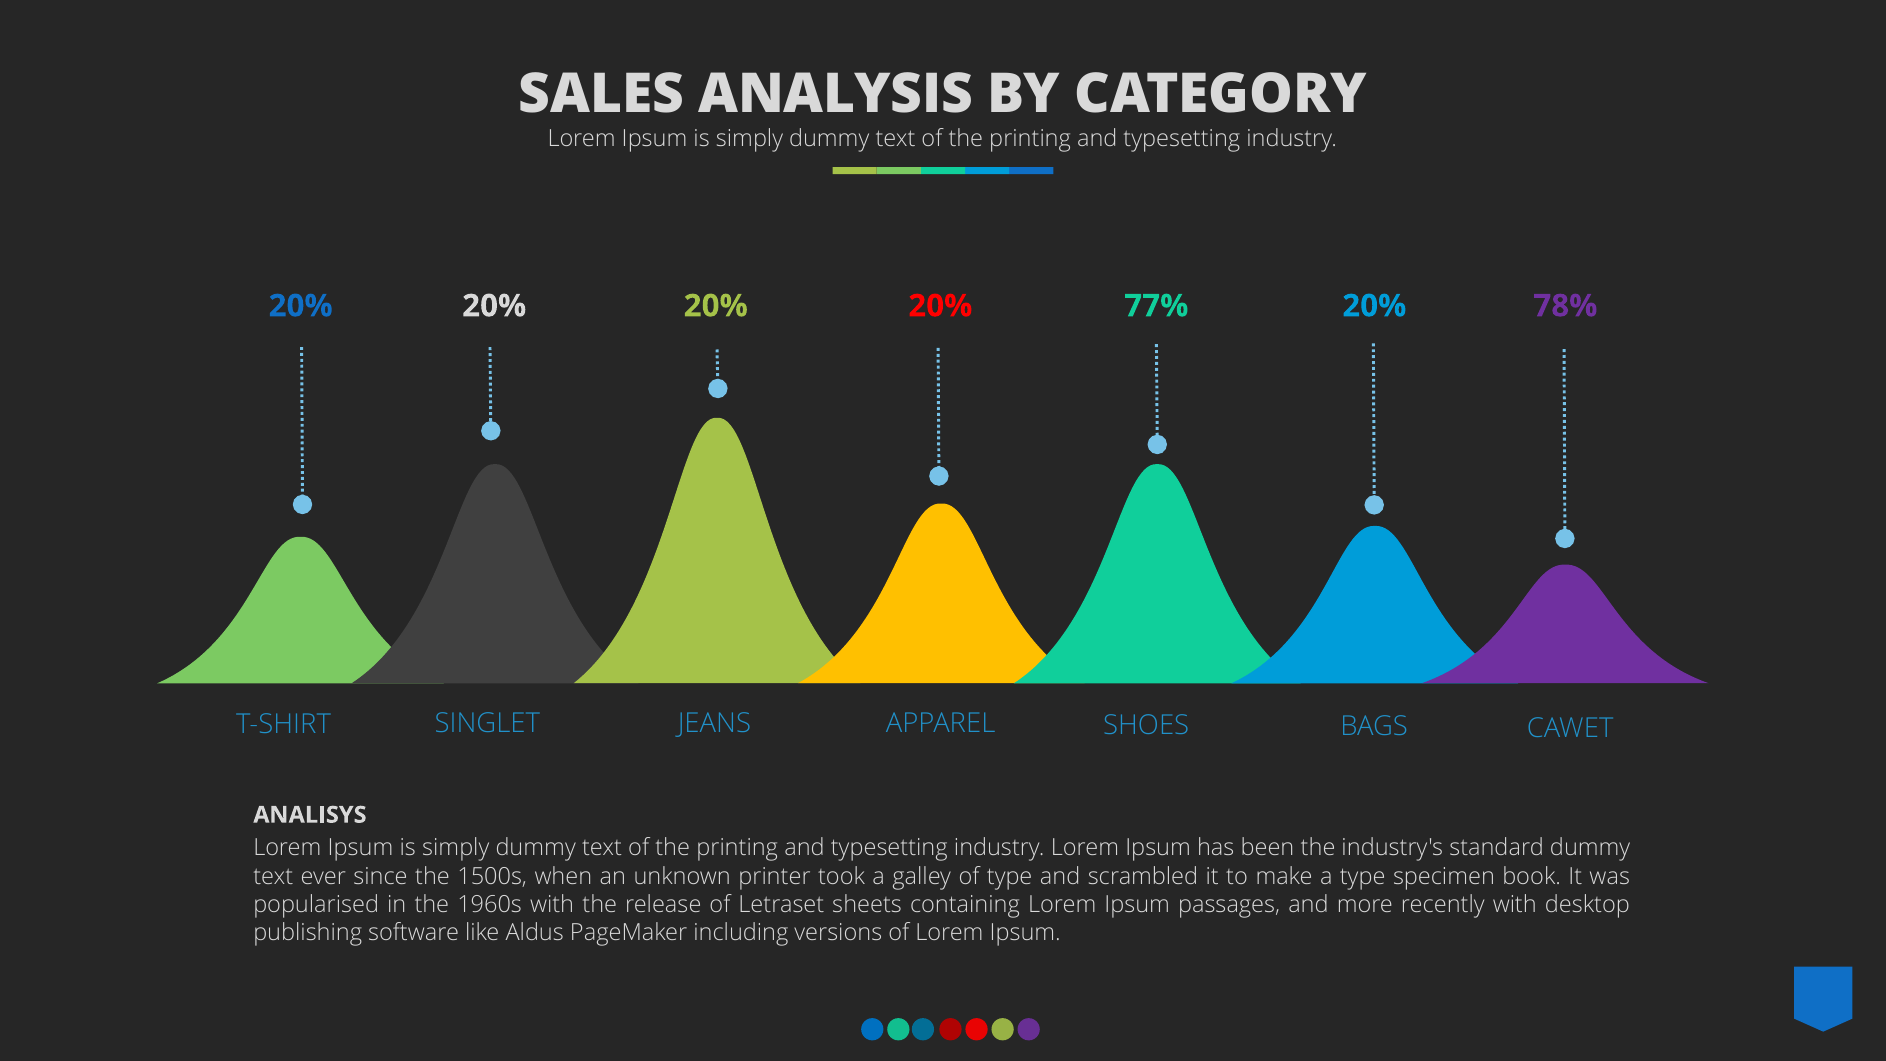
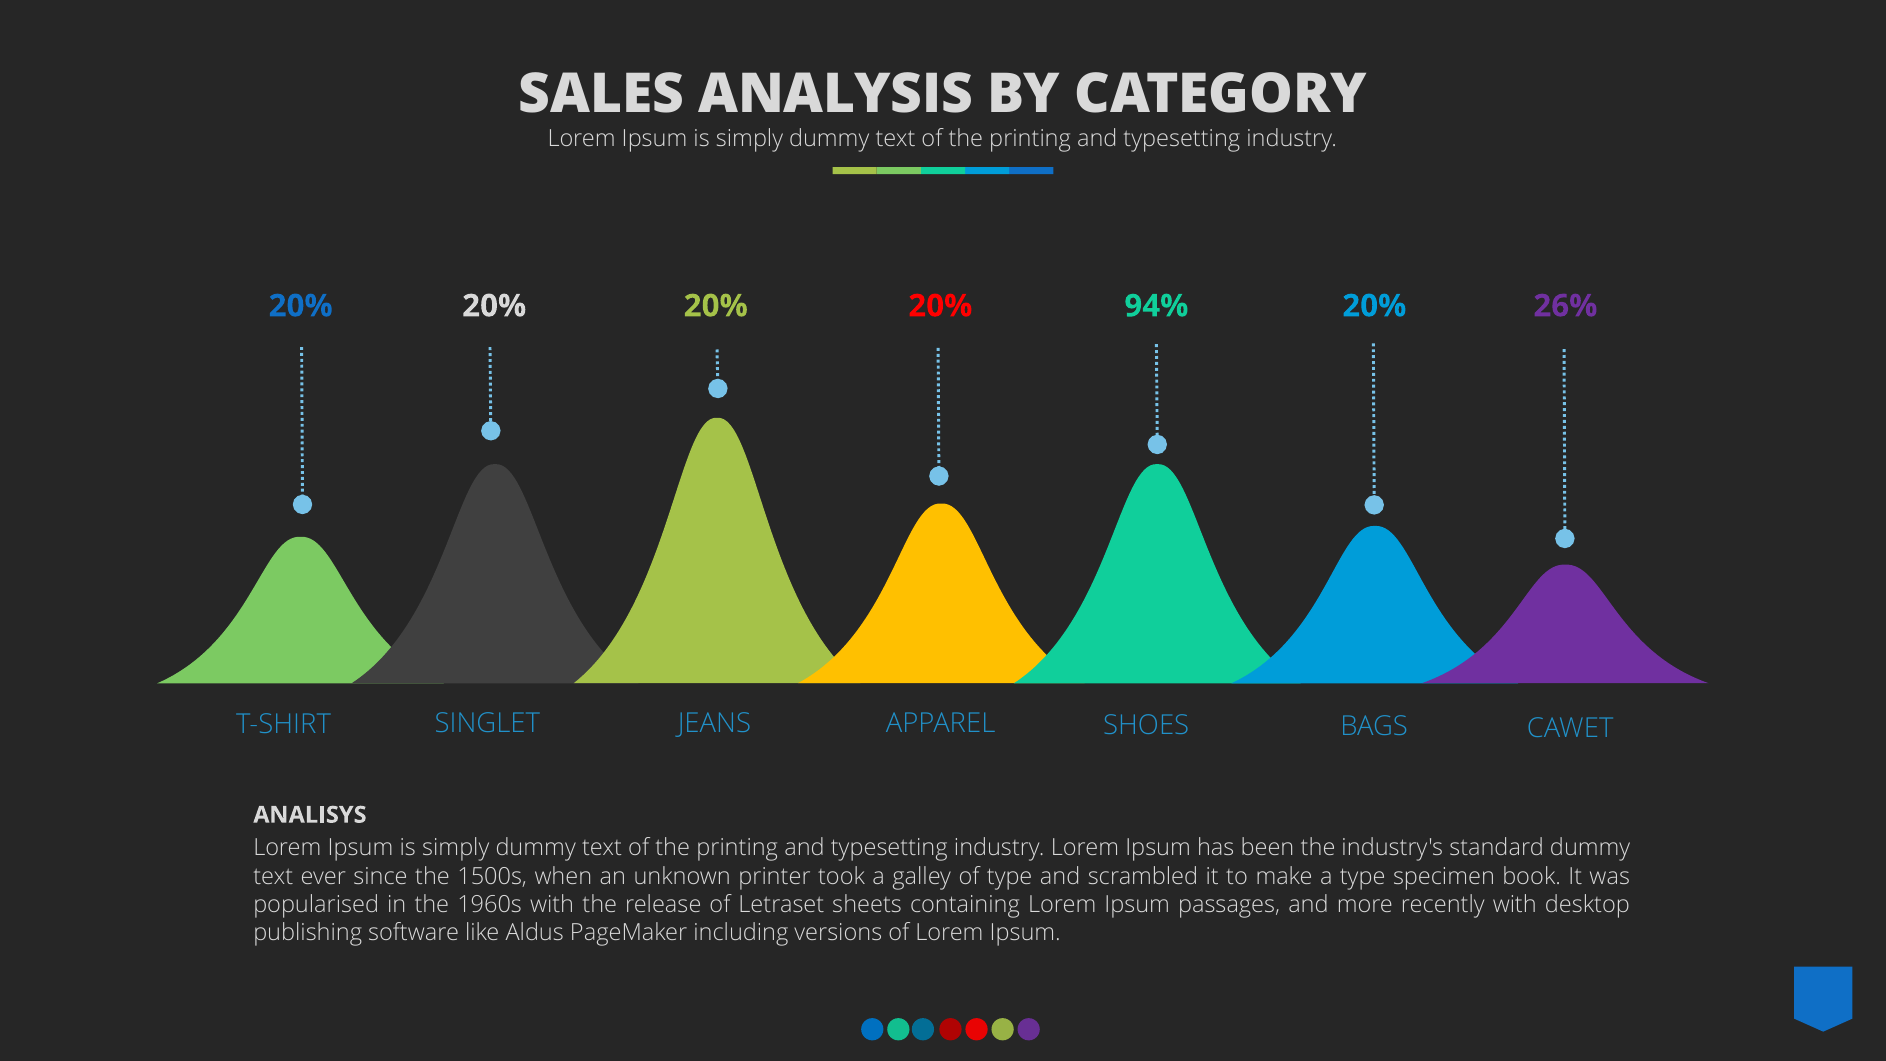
77%: 77% -> 94%
78%: 78% -> 26%
